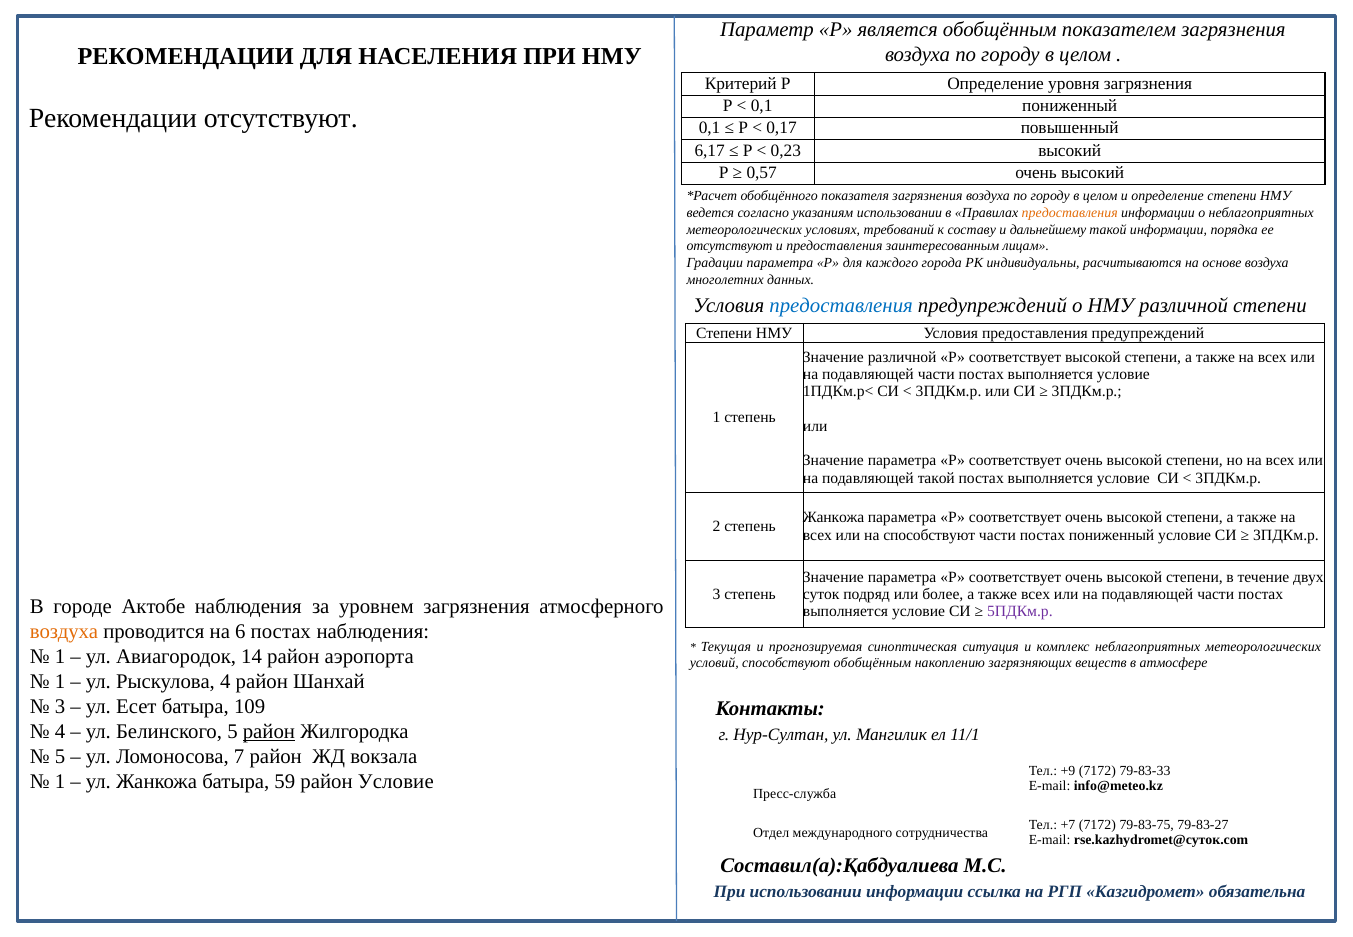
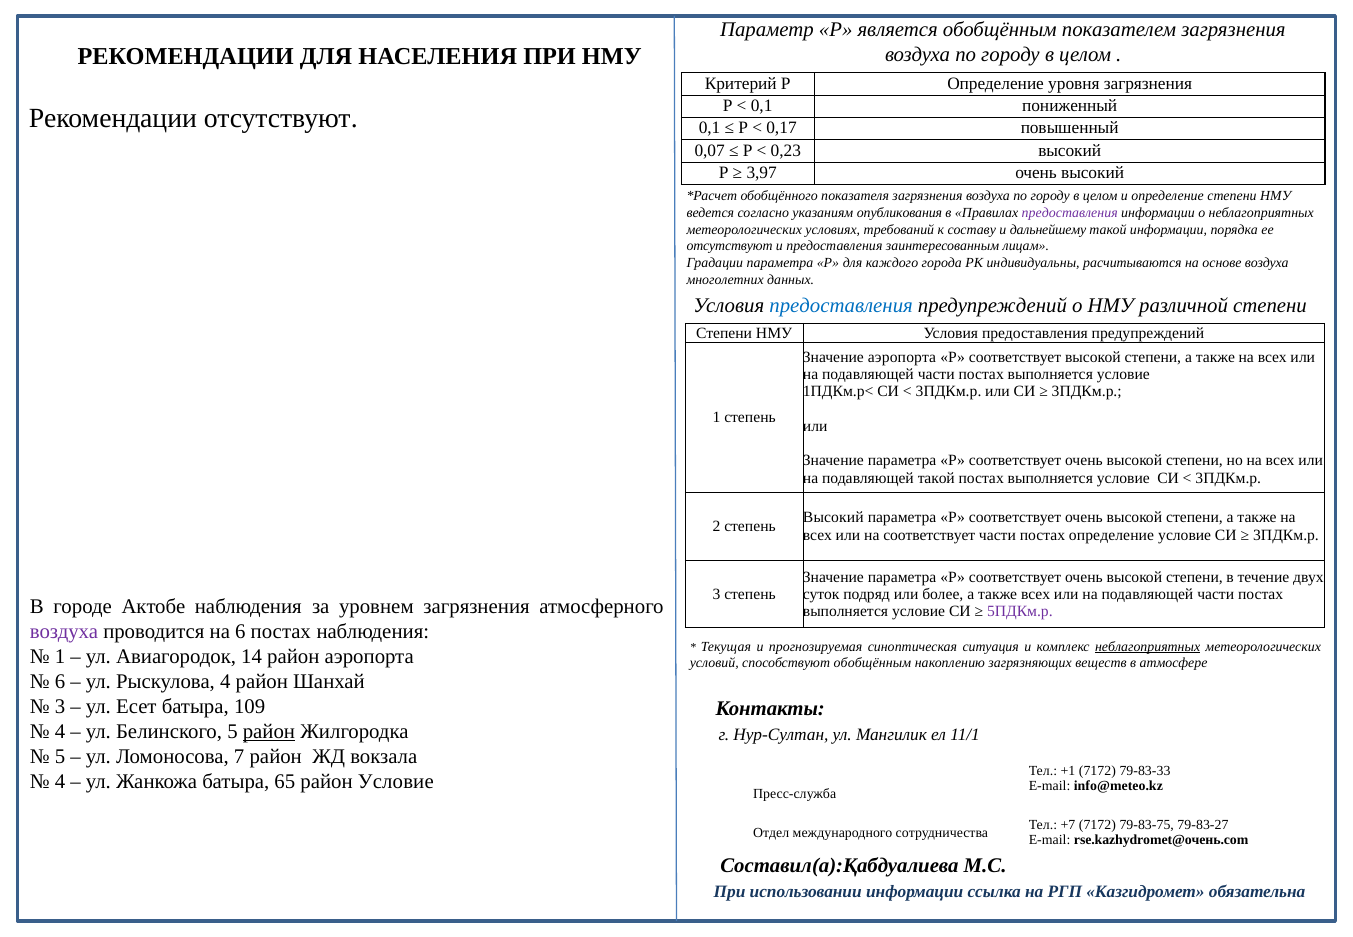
6,17: 6,17 -> 0,07
0,57: 0,57 -> 3,97
указаниям использовании: использовании -> опубликования
предоставления at (1070, 213) colour: orange -> purple
Значение различной: различной -> аэропорта
Жанкожа at (833, 518): Жанкожа -> Высокий
на способствуют: способствуют -> соответствует
постах пониженный: пониженный -> определение
воздуха at (64, 631) colour: orange -> purple
неблагоприятных at (1148, 646) underline: none -> present
1 at (60, 681): 1 -> 6
+9: +9 -> +1
1 at (60, 781): 1 -> 4
59: 59 -> 65
rse.kazhydromet@суток.com: rse.kazhydromet@суток.com -> rse.kazhydromet@очень.com
